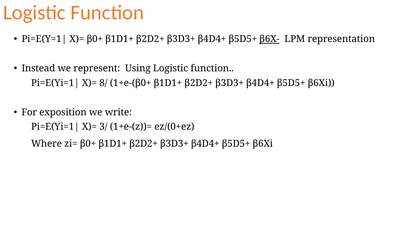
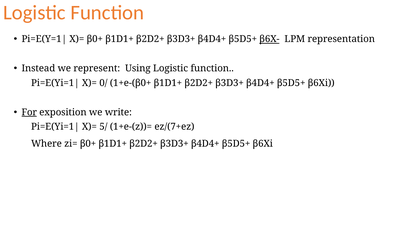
8/: 8/ -> 0/
For underline: none -> present
3/: 3/ -> 5/
ez/(0+ez: ez/(0+ez -> ez/(7+ez
